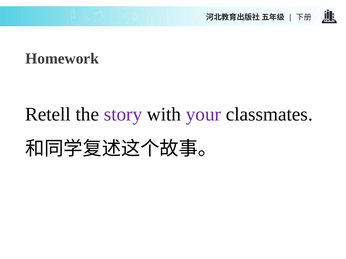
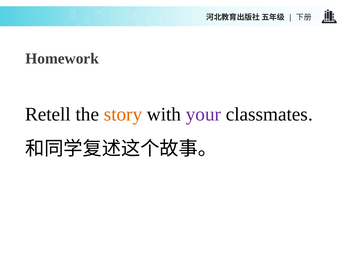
story colour: purple -> orange
